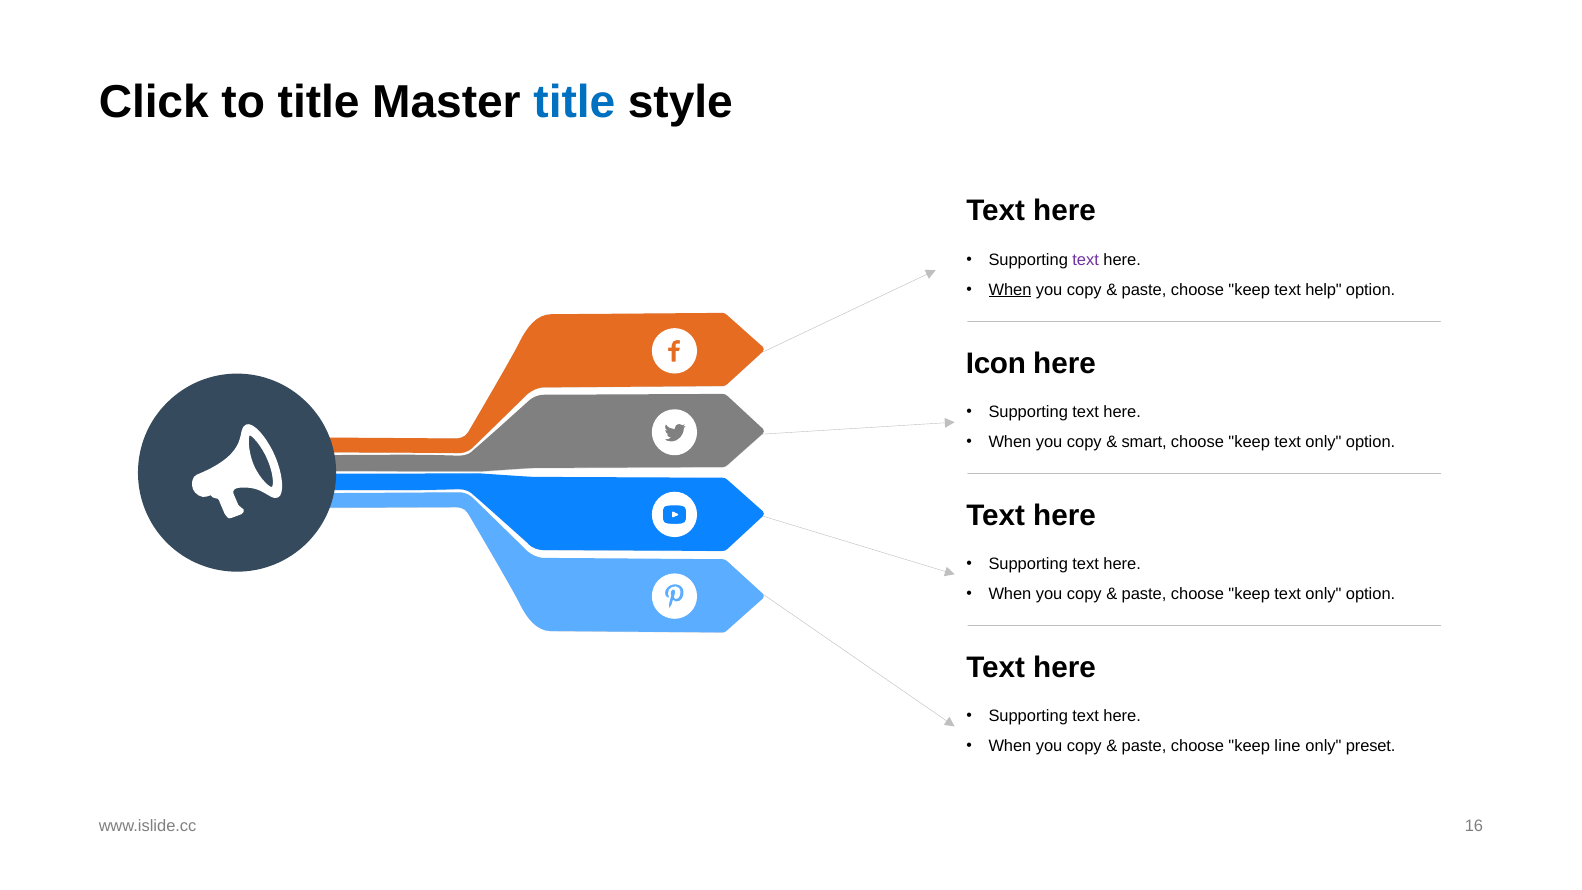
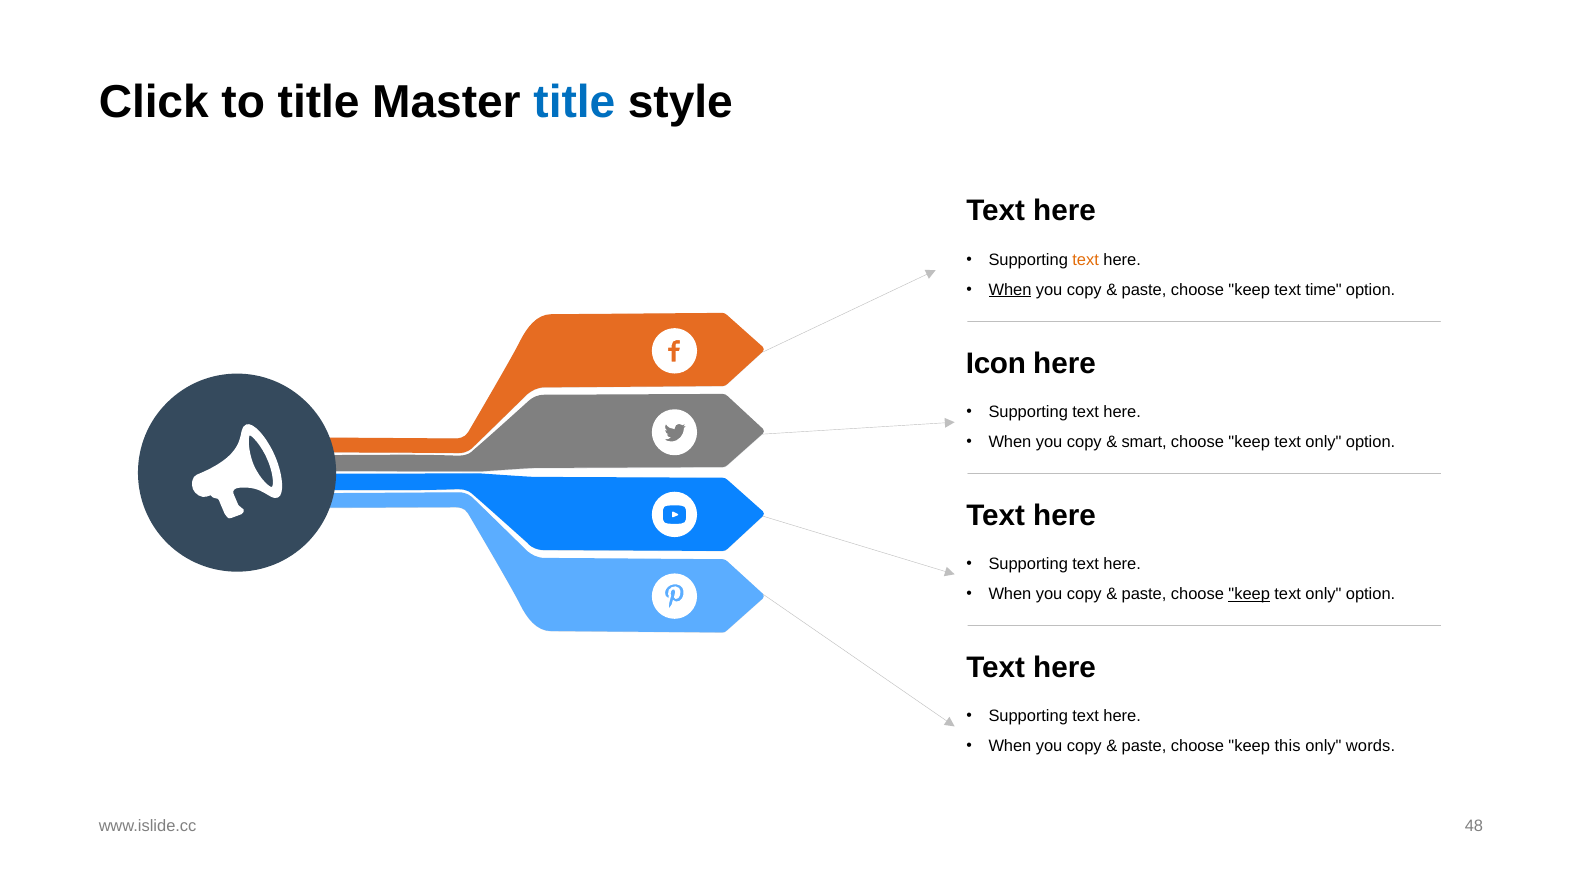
text at (1086, 260) colour: purple -> orange
help: help -> time
keep at (1249, 594) underline: none -> present
line: line -> this
preset: preset -> words
16: 16 -> 48
